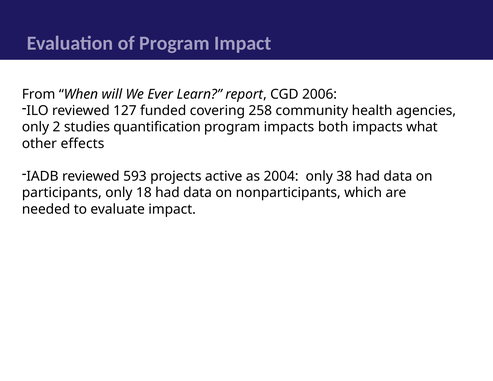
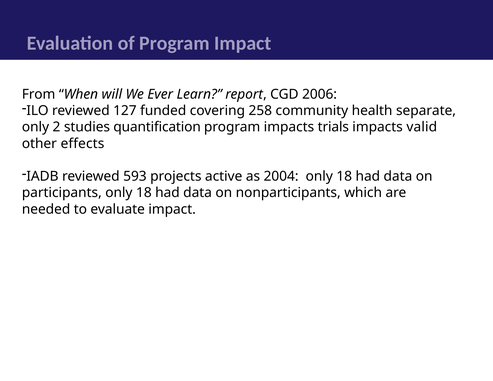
agencies: agencies -> separate
both: both -> trials
what: what -> valid
2004 only 38: 38 -> 18
